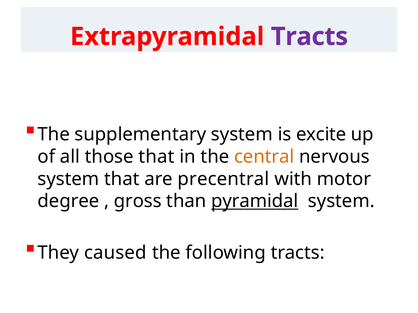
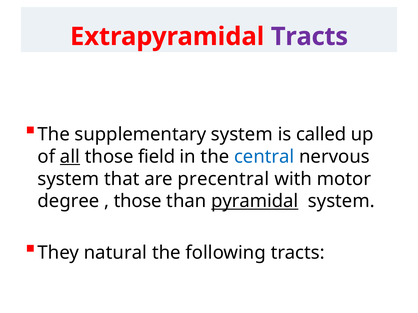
excite: excite -> called
all underline: none -> present
those that: that -> field
central colour: orange -> blue
gross at (138, 201): gross -> those
caused: caused -> natural
